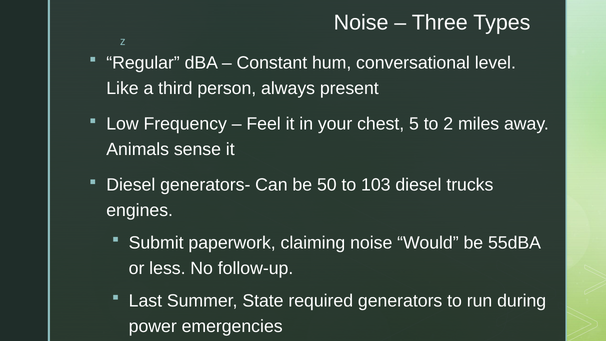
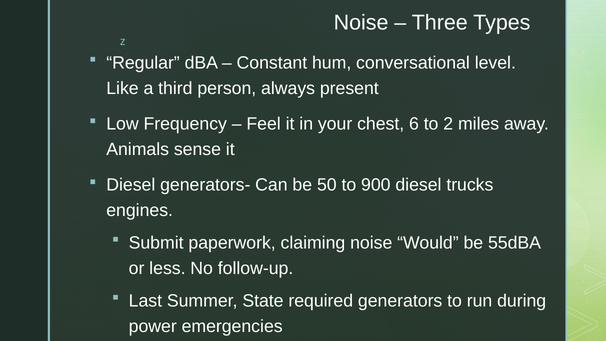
5: 5 -> 6
103: 103 -> 900
